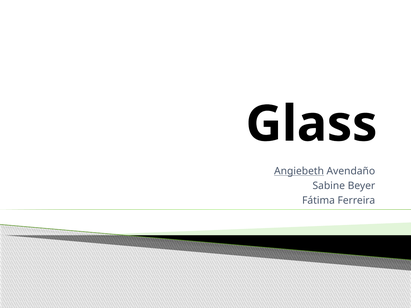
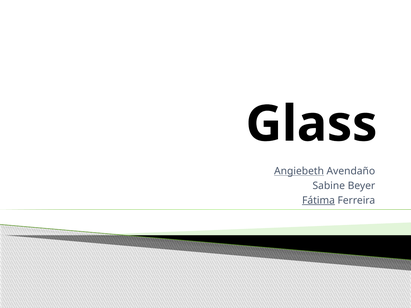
Fátima underline: none -> present
